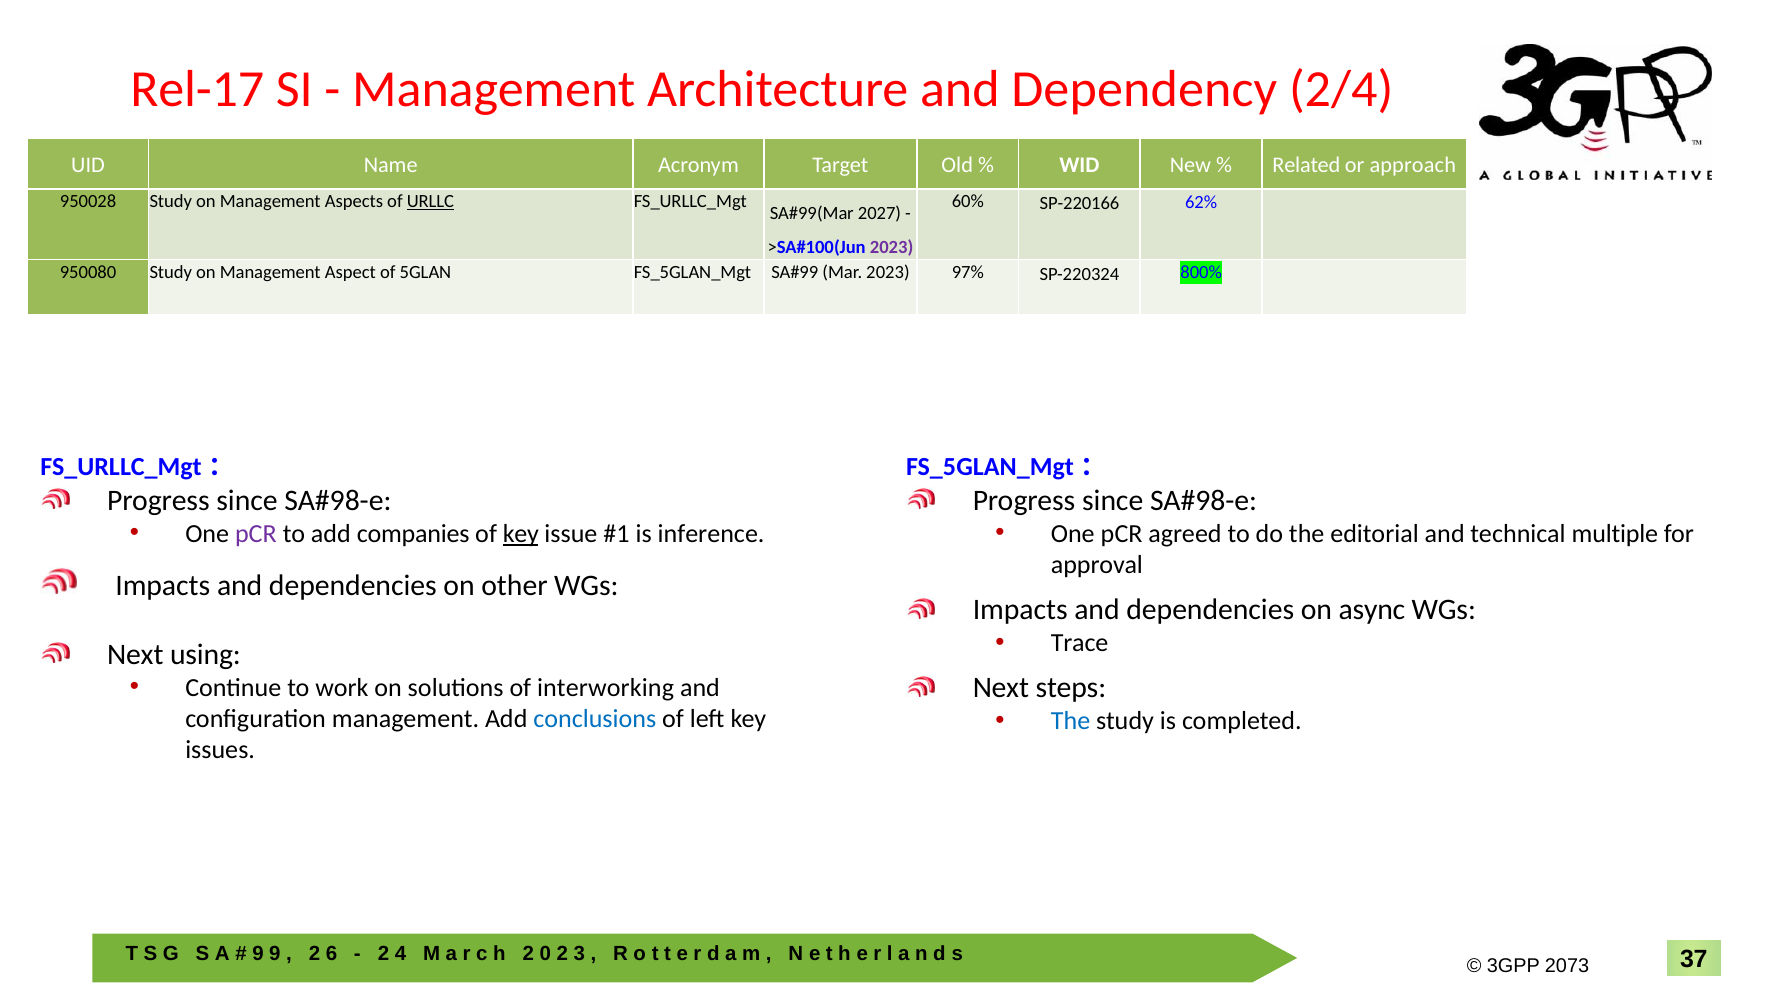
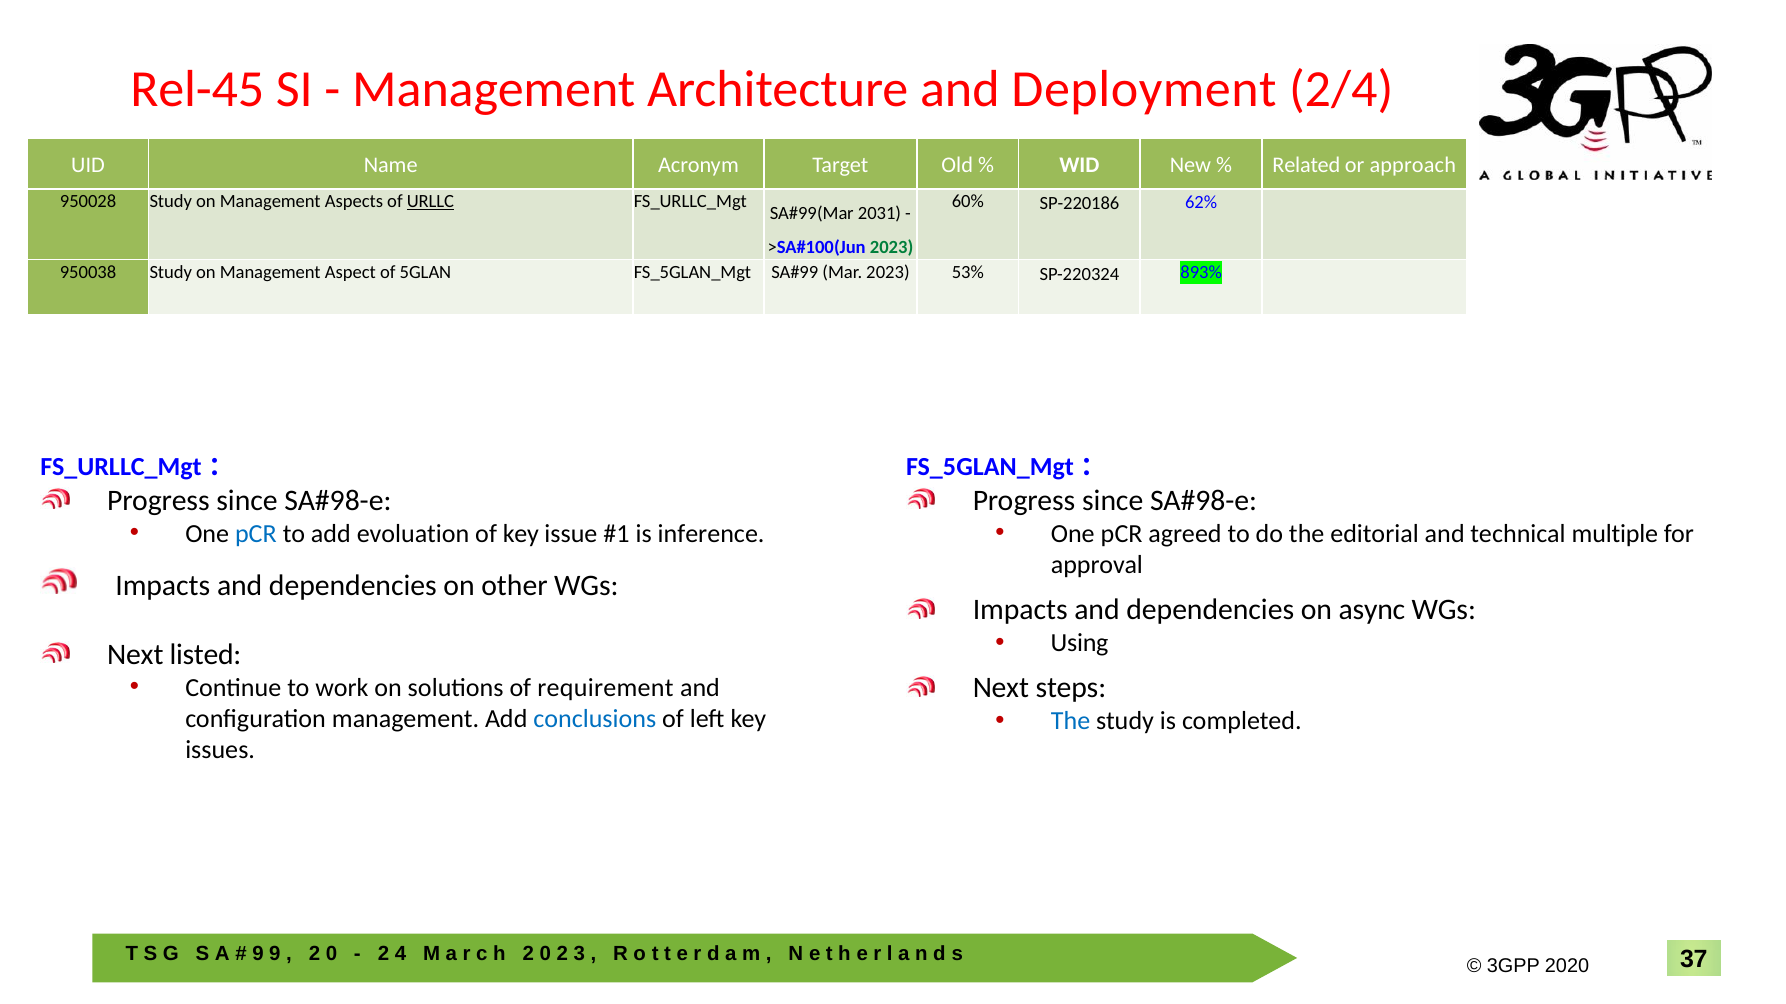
Rel-17: Rel-17 -> Rel-45
Dependency: Dependency -> Deployment
SP-220166: SP-220166 -> SP-220186
2027: 2027 -> 2031
2023 at (892, 247) colour: purple -> green
950080: 950080 -> 950038
97%: 97% -> 53%
800%: 800% -> 893%
pCR at (256, 534) colour: purple -> blue
companies: companies -> evoluation
key at (521, 534) underline: present -> none
Trace: Trace -> Using
using: using -> listed
interworking: interworking -> requirement
6 at (332, 954): 6 -> 0
2073: 2073 -> 2020
